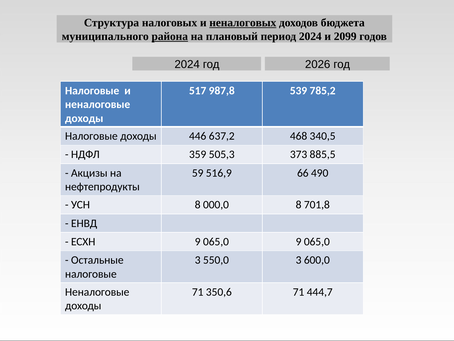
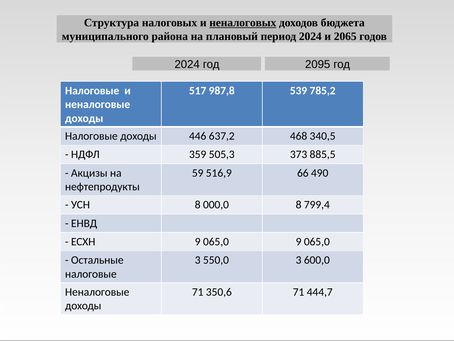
района underline: present -> none
2099: 2099 -> 2065
2026: 2026 -> 2095
701,8: 701,8 -> 799,4
